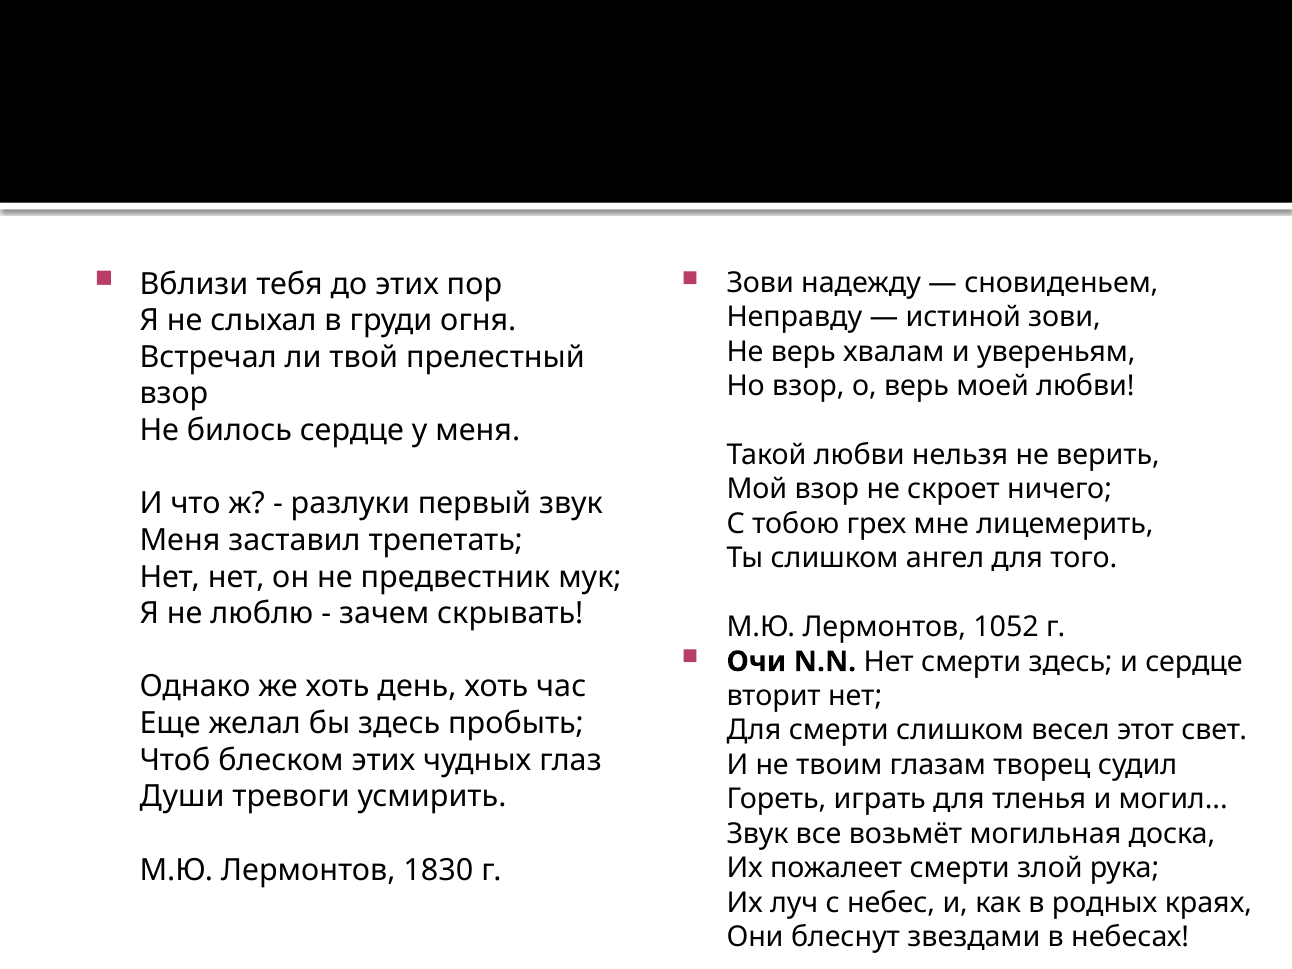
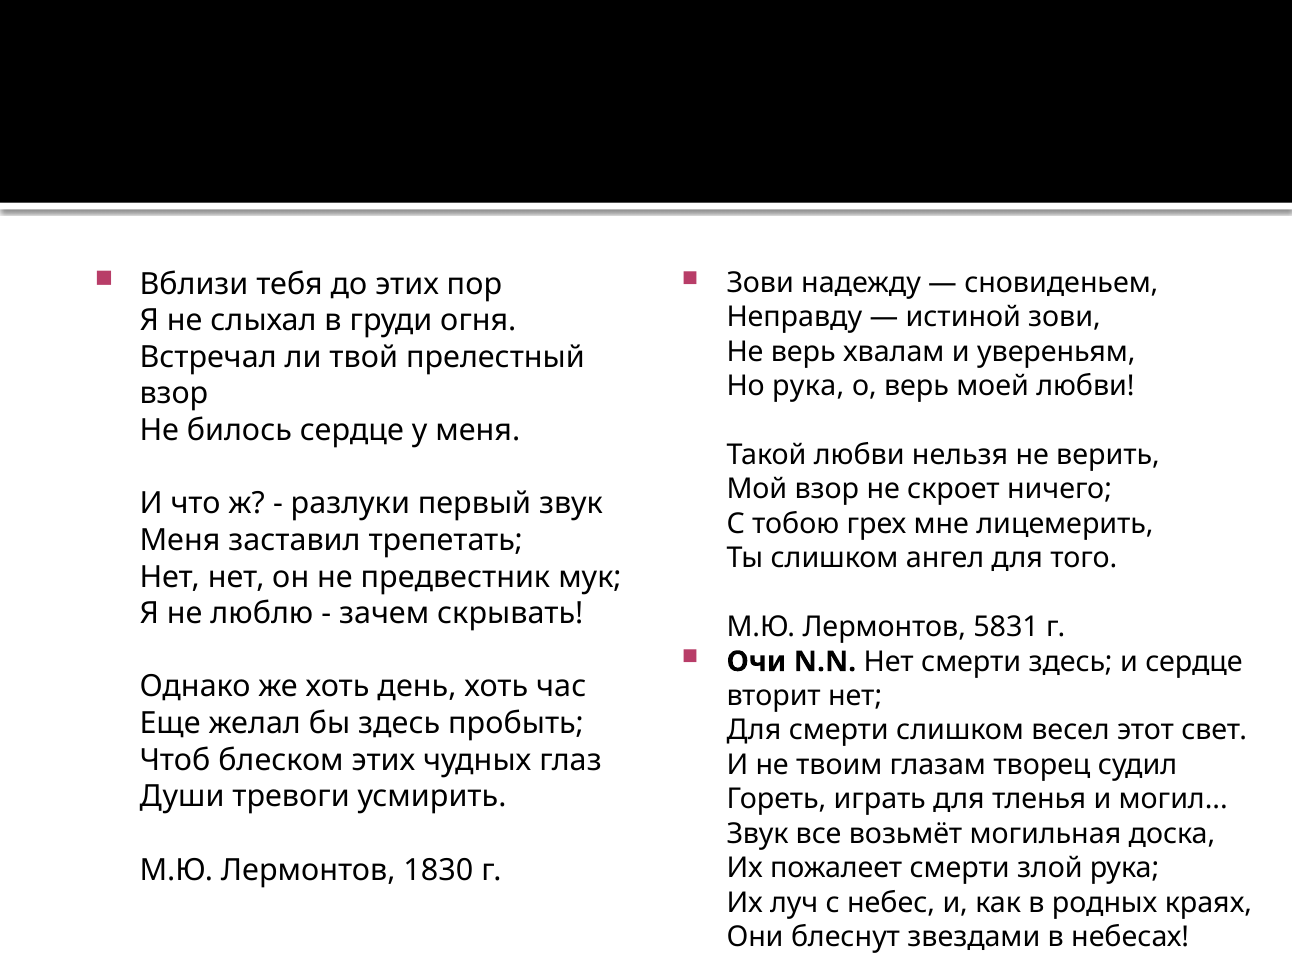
Но взор: взор -> рука
1052: 1052 -> 5831
